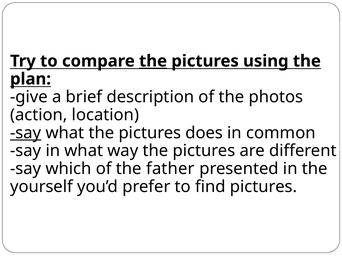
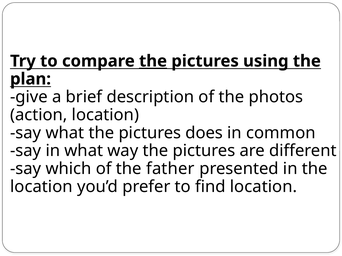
say at (26, 133) underline: present -> none
yourself at (41, 187): yourself -> location
find pictures: pictures -> location
